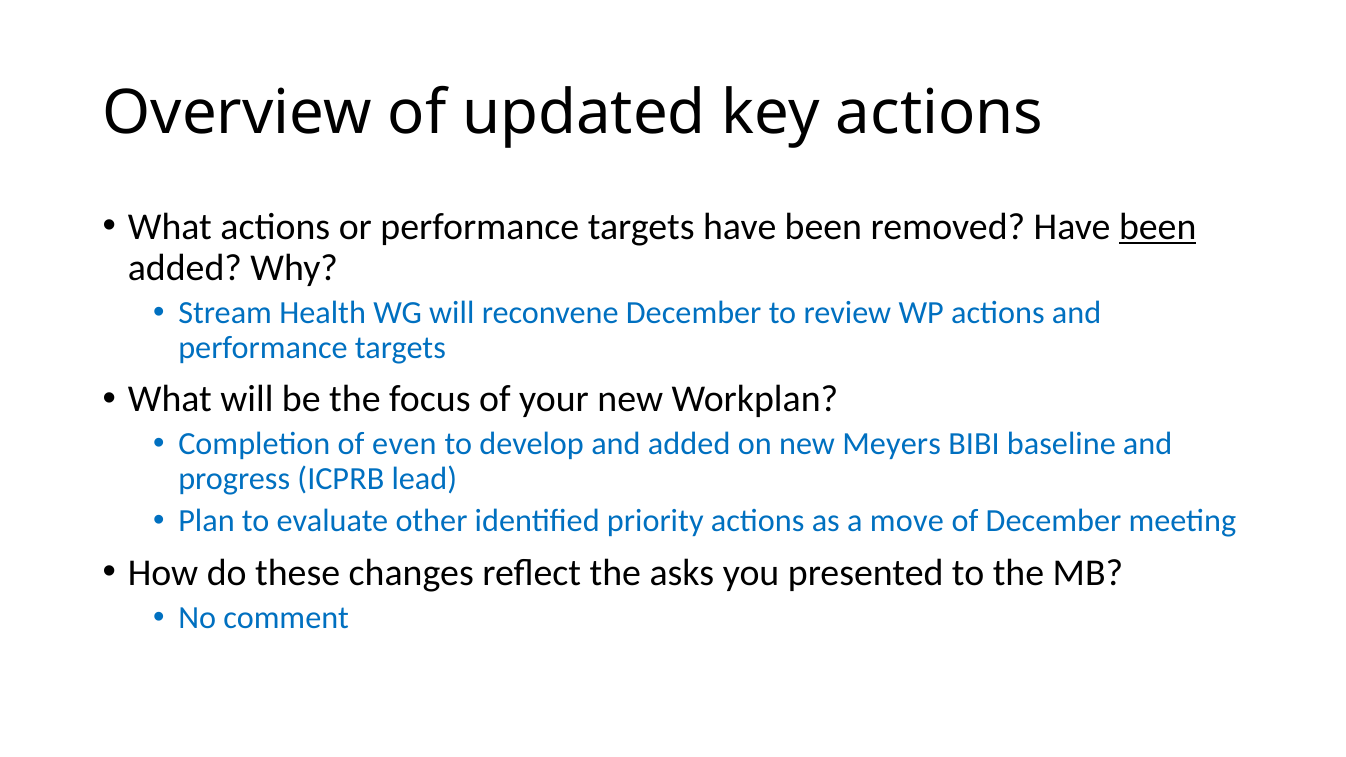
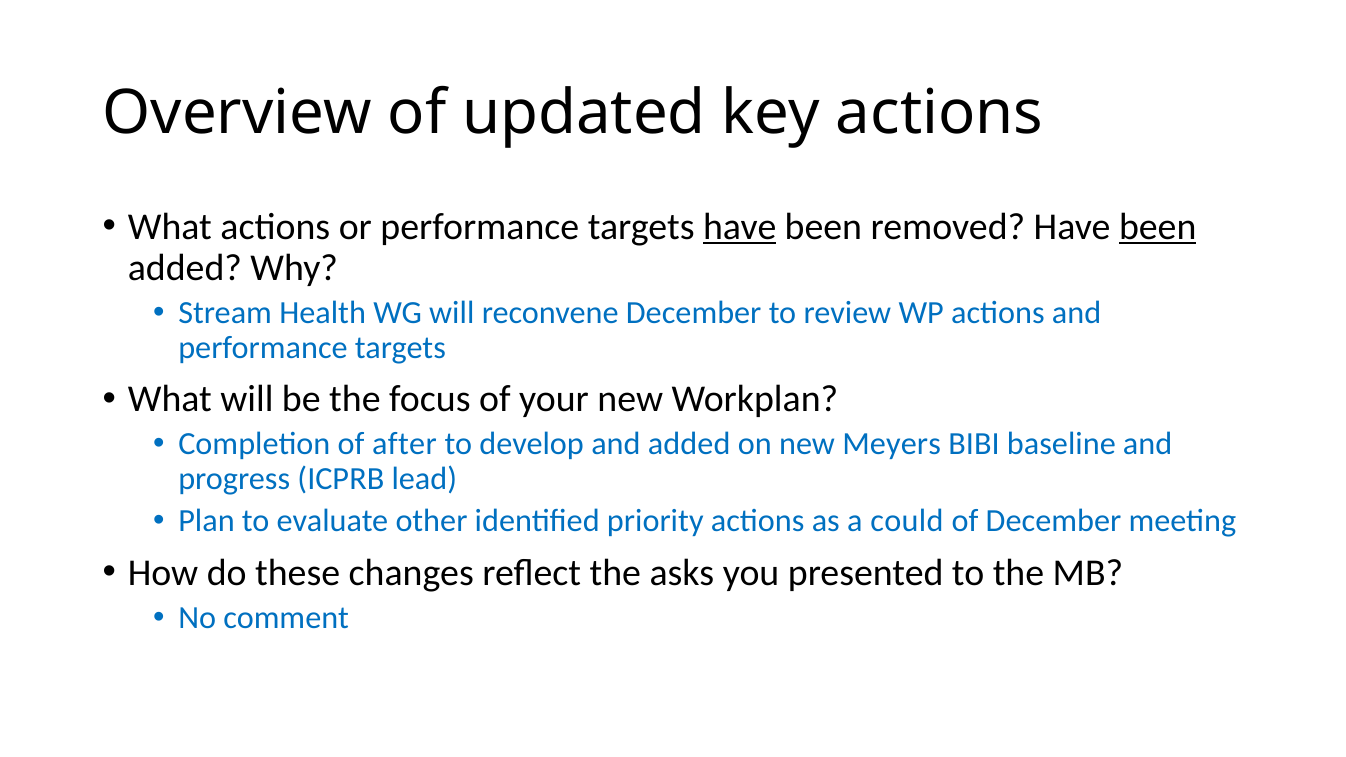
have at (740, 227) underline: none -> present
even: even -> after
move: move -> could
